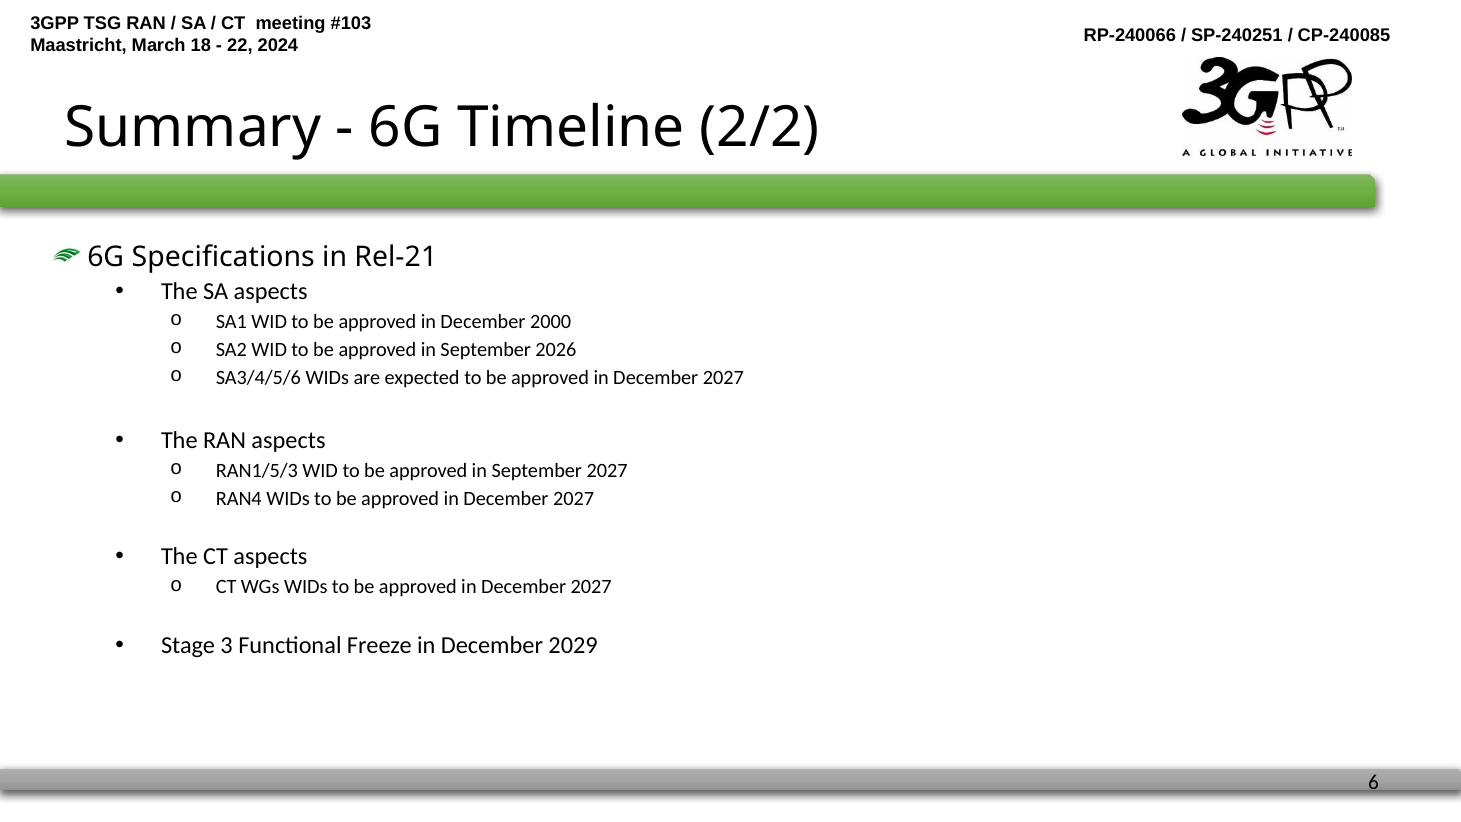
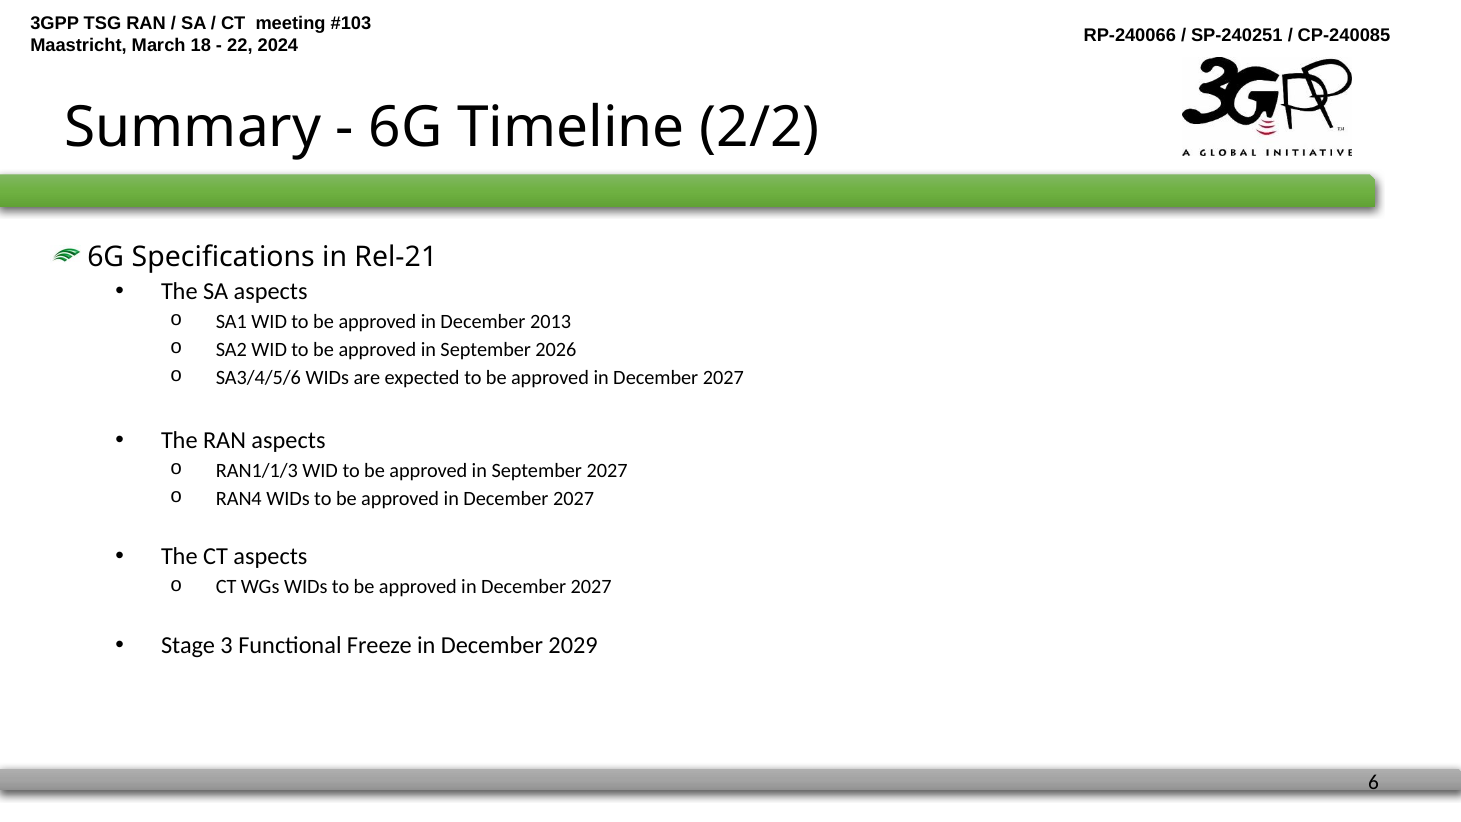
2000: 2000 -> 2013
RAN1/5/3: RAN1/5/3 -> RAN1/1/3
